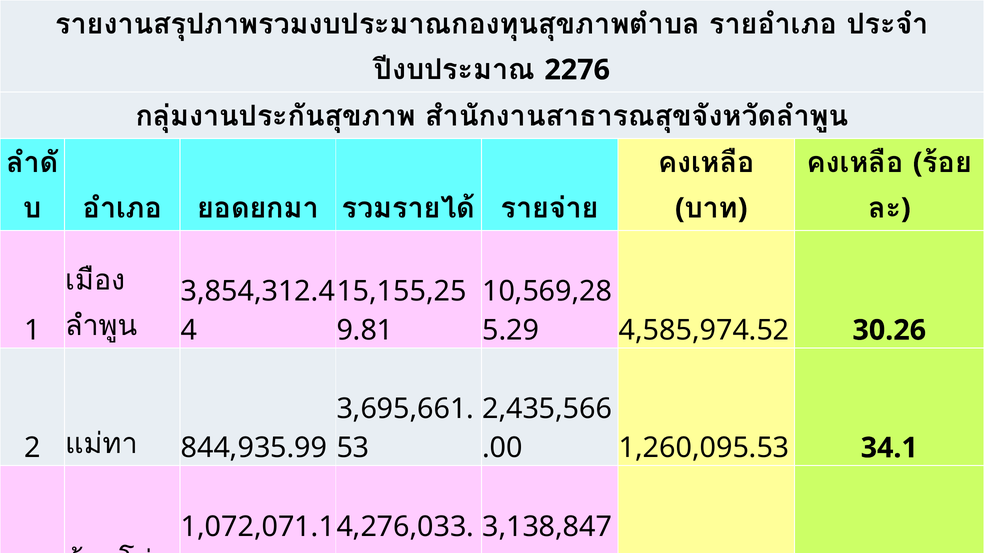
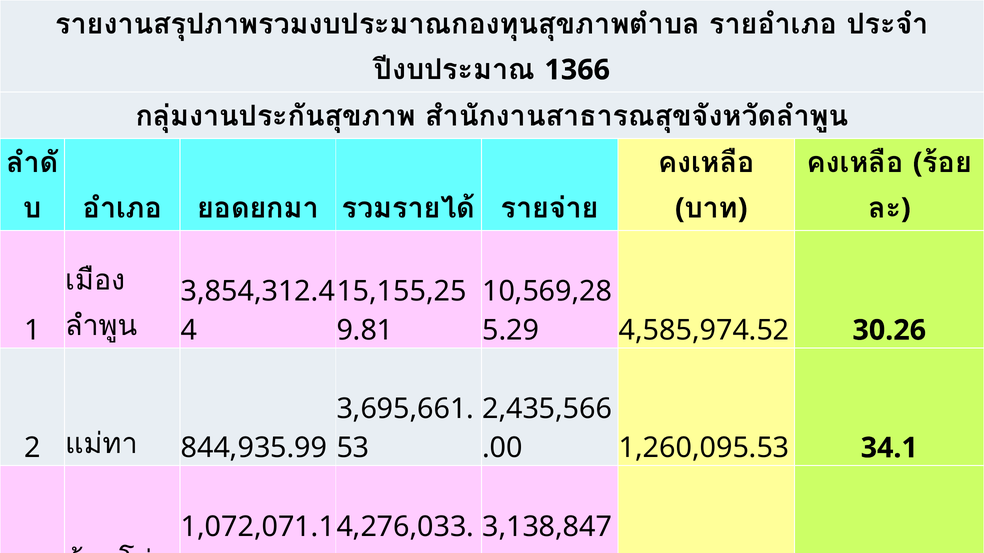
2276: 2276 -> 1366
